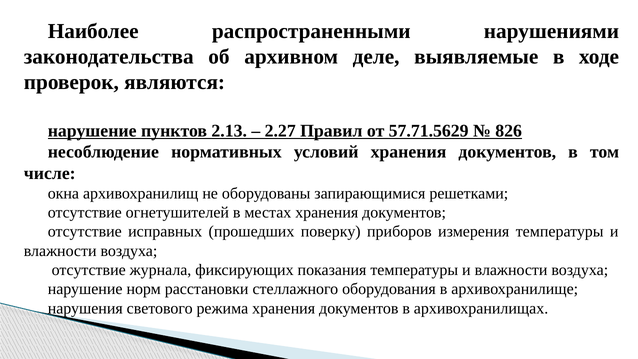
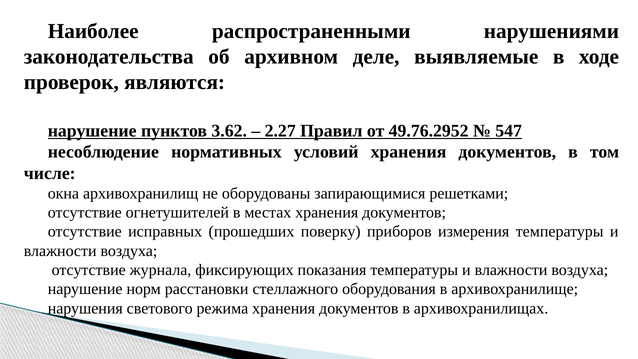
2.13: 2.13 -> 3.62
57.71.5629: 57.71.5629 -> 49.76.2952
826: 826 -> 547
